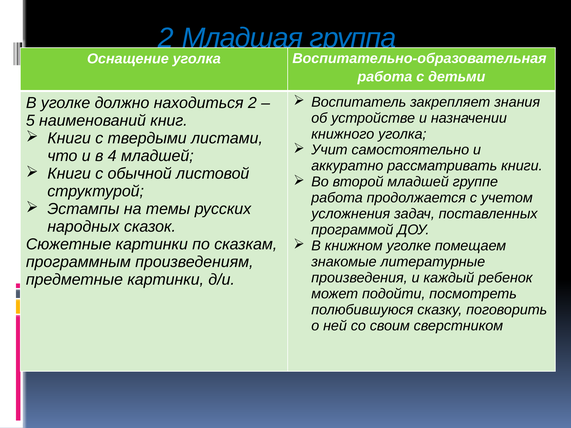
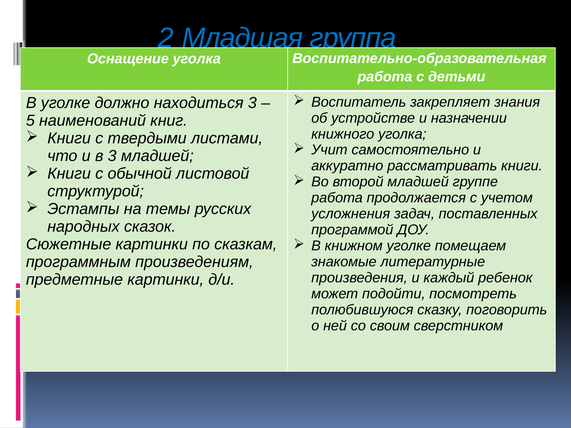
находиться 2: 2 -> 3
в 4: 4 -> 3
